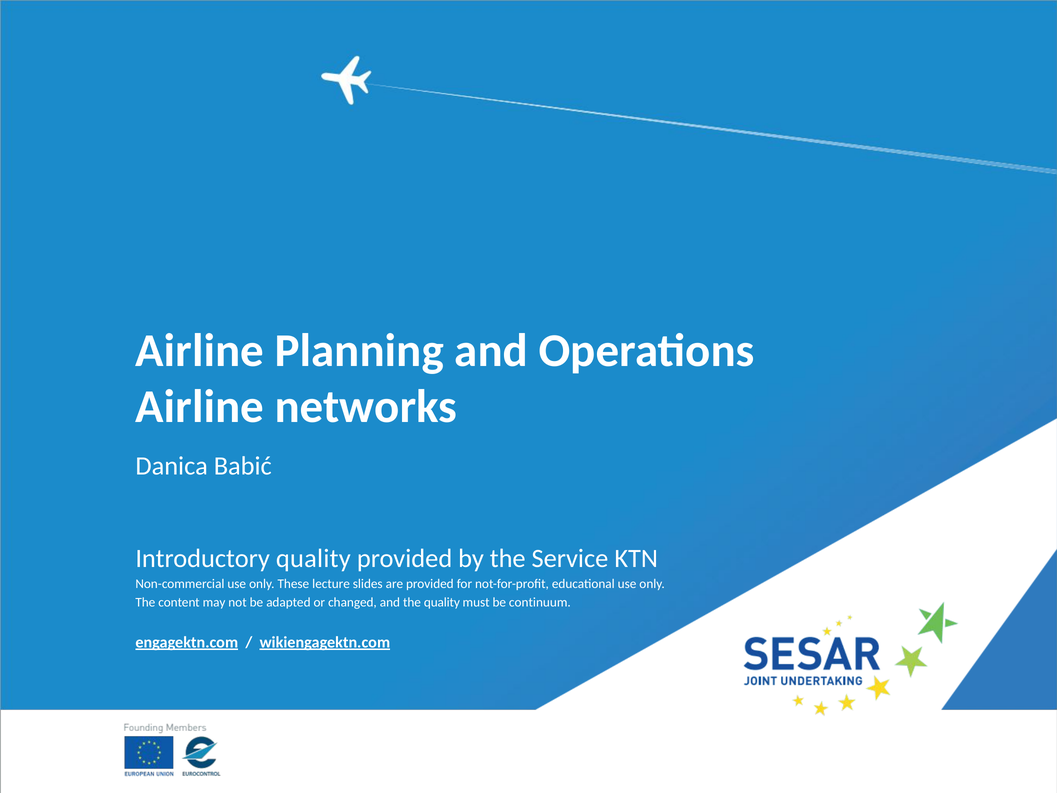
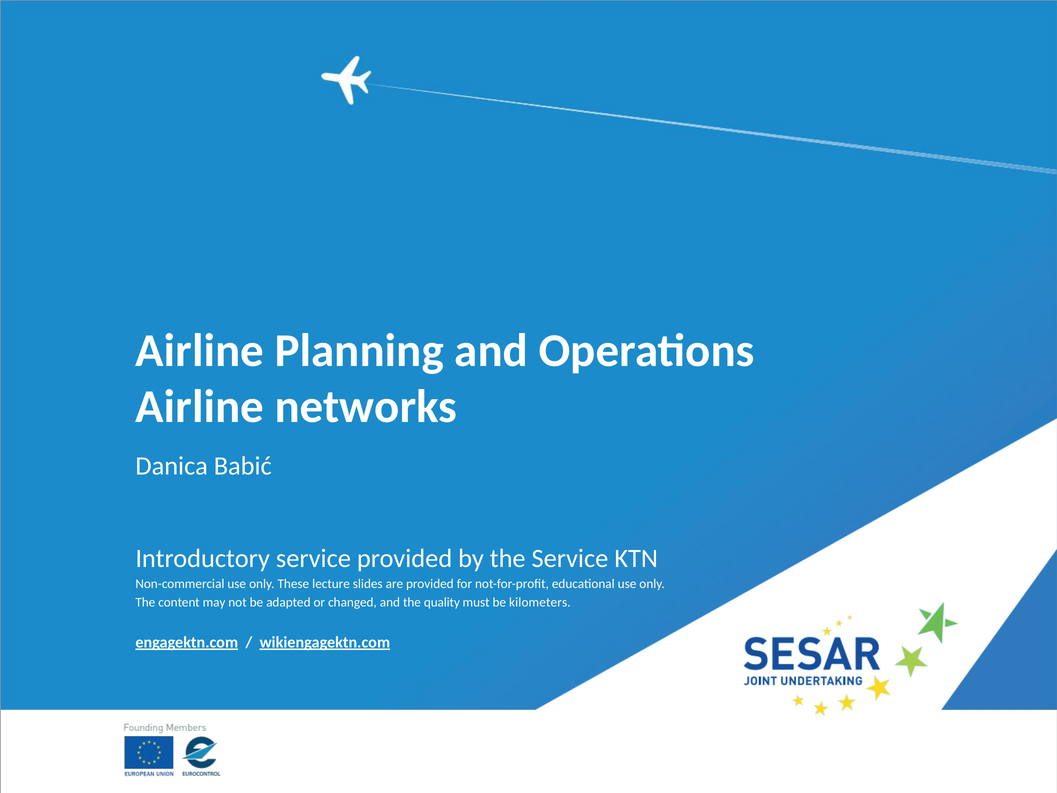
Introductory quality: quality -> service
continuum: continuum -> kilometers
